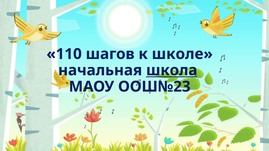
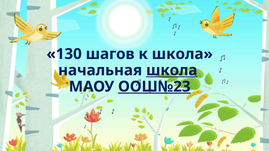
110: 110 -> 130
к школе: школе -> школа
ООШ№23 underline: none -> present
